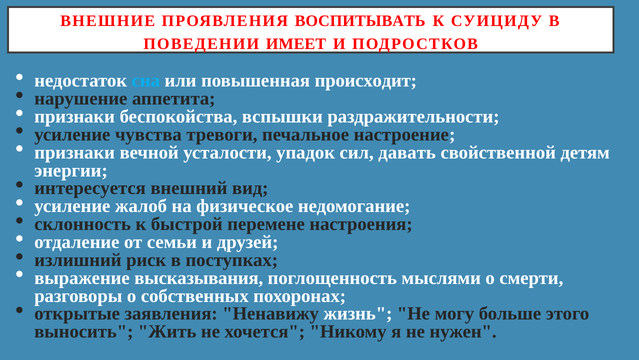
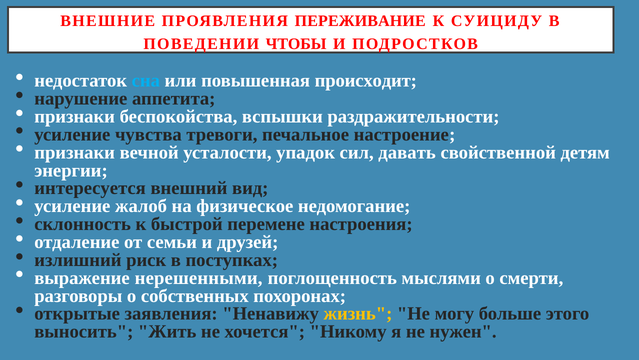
ВОСПИТЫВАТЬ: ВОСПИТЫВАТЬ -> ПЕРЕЖИВАНИЕ
ИМЕЕТ: ИМЕЕТ -> ЧТОБЫ
высказывания: высказывания -> нерешенными
жизнь colour: white -> yellow
